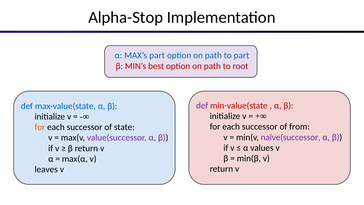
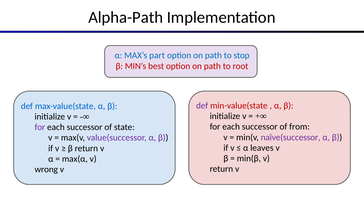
Alpha-Stop: Alpha-Stop -> Alpha-Path
to part: part -> stop
for at (40, 127) colour: orange -> purple
values: values -> leaves
leaves: leaves -> wrong
